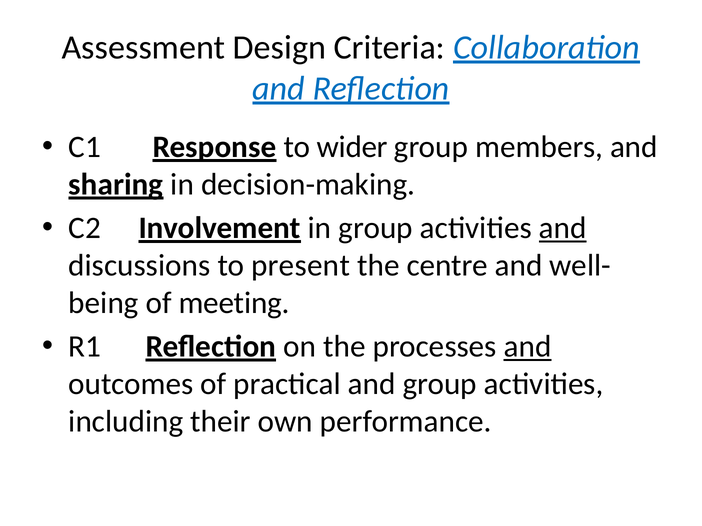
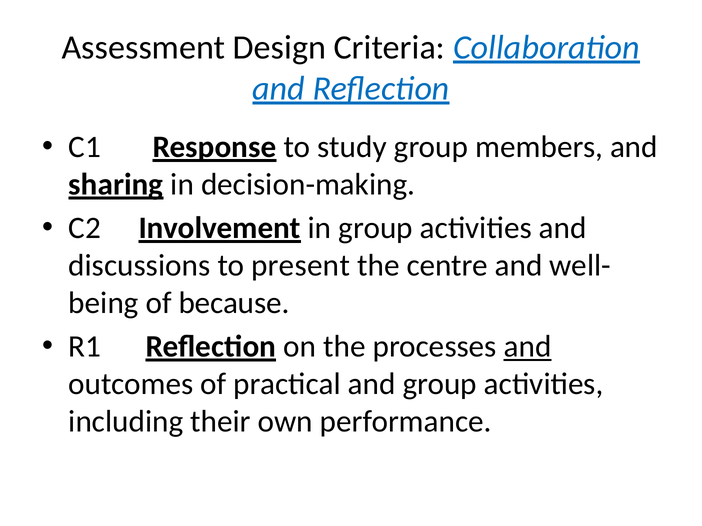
wider: wider -> study
and at (563, 228) underline: present -> none
meeting: meeting -> because
